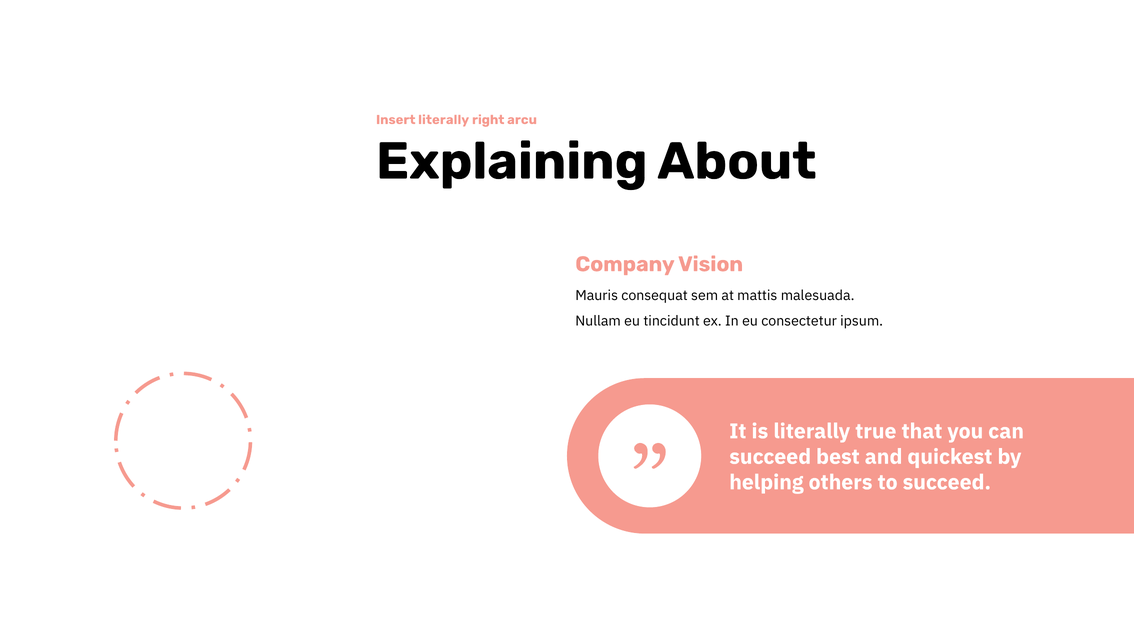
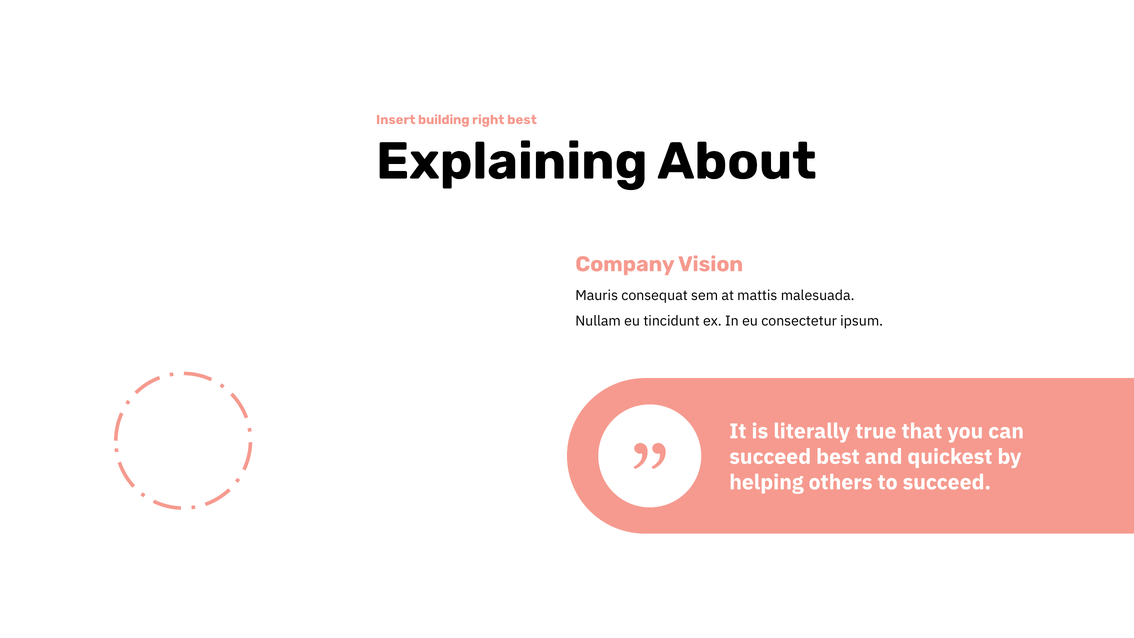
Insert literally: literally -> building
right arcu: arcu -> best
